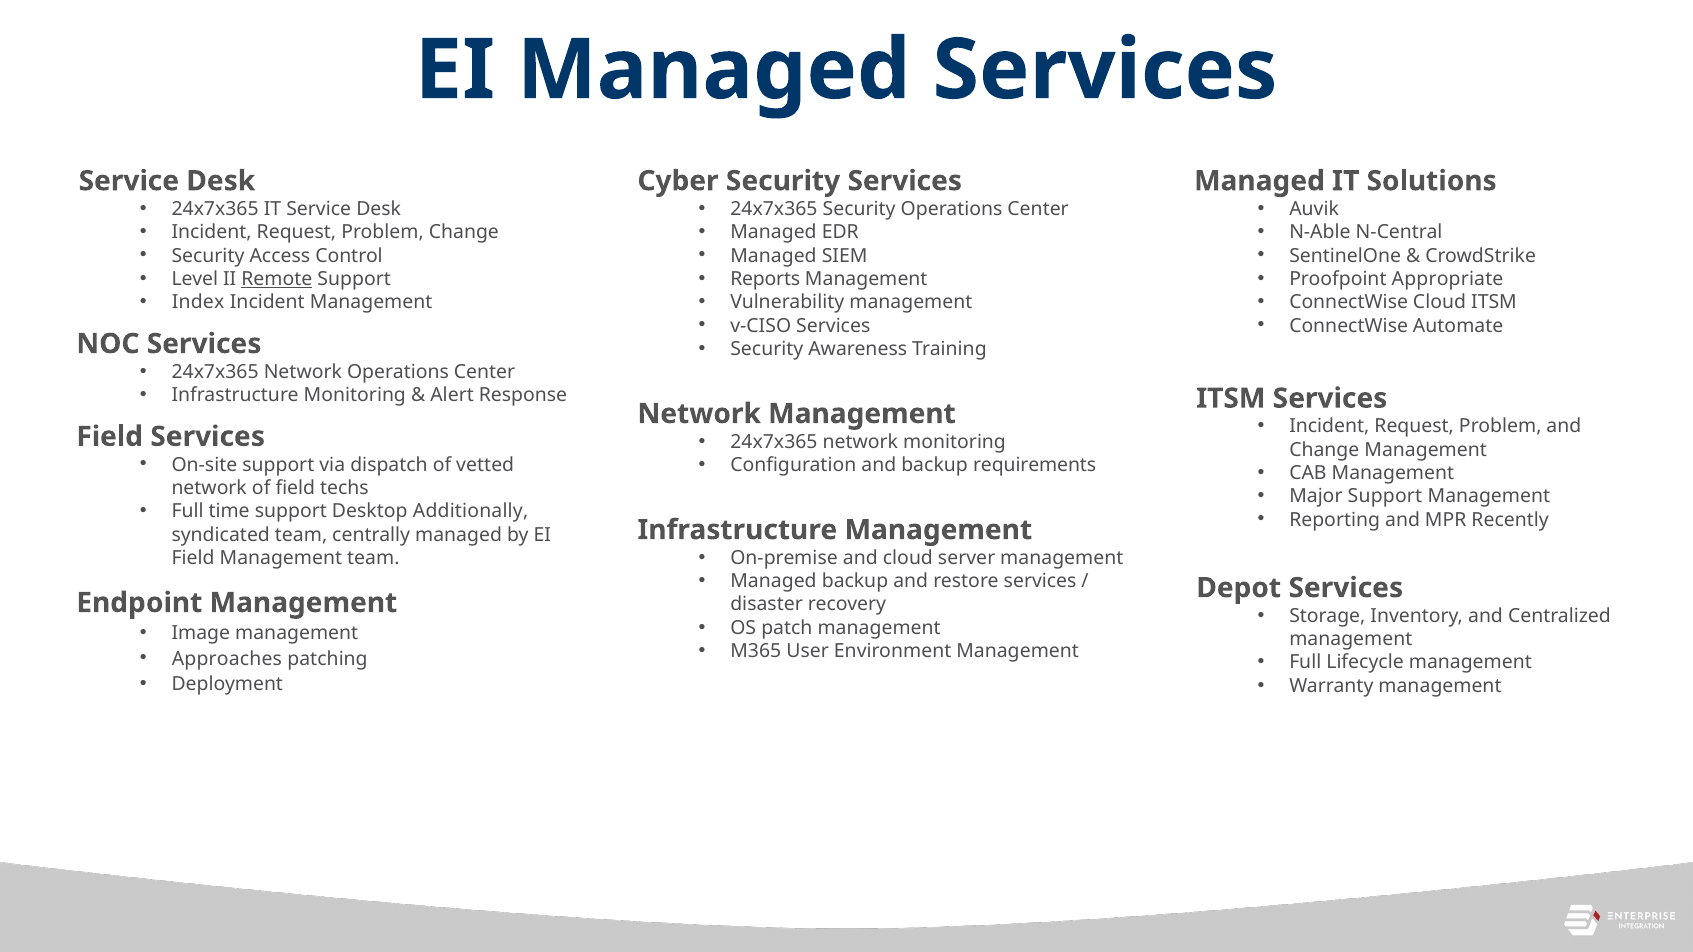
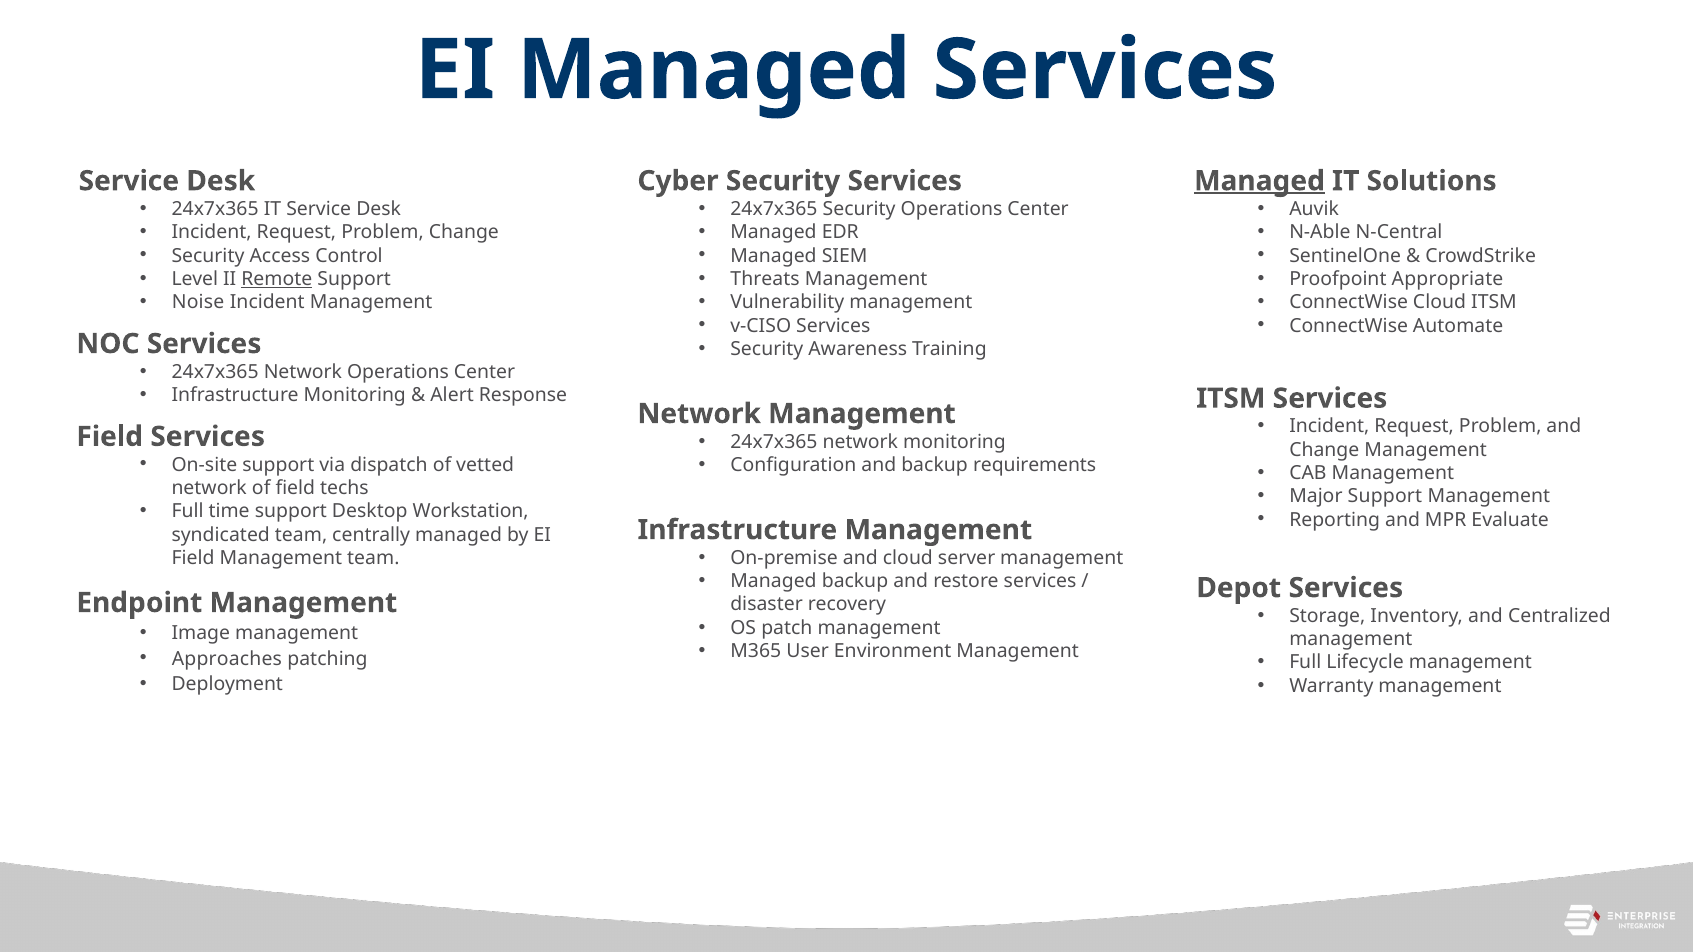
Managed at (1259, 181) underline: none -> present
Reports: Reports -> Threats
Index: Index -> Noise
Additionally: Additionally -> Workstation
Recently: Recently -> Evaluate
